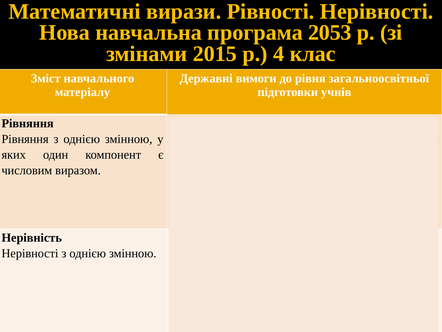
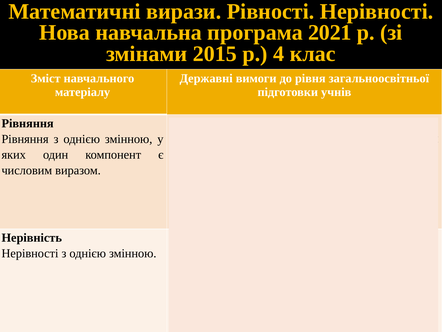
2053: 2053 -> 2021
